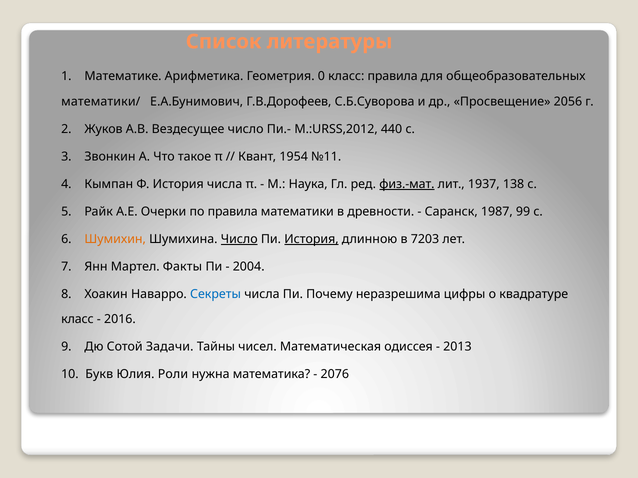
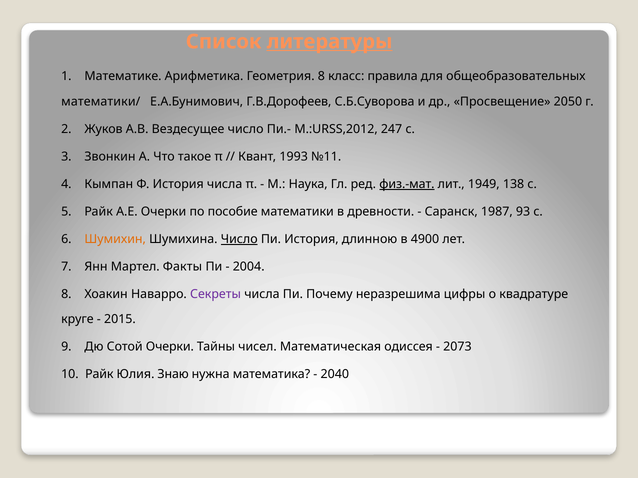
литературы underline: none -> present
Геометрия 0: 0 -> 8
2056: 2056 -> 2050
440: 440 -> 247
1954: 1954 -> 1993
1937: 1937 -> 1949
по правила: правила -> пособие
99: 99 -> 93
История at (311, 239) underline: present -> none
7203: 7203 -> 4900
Секреты colour: blue -> purple
класс at (77, 320): класс -> круге
2016: 2016 -> 2015
Сотой Задачи: Задачи -> Очерки
2013: 2013 -> 2073
10 Букв: Букв -> Райк
Роли: Роли -> Знаю
2076: 2076 -> 2040
